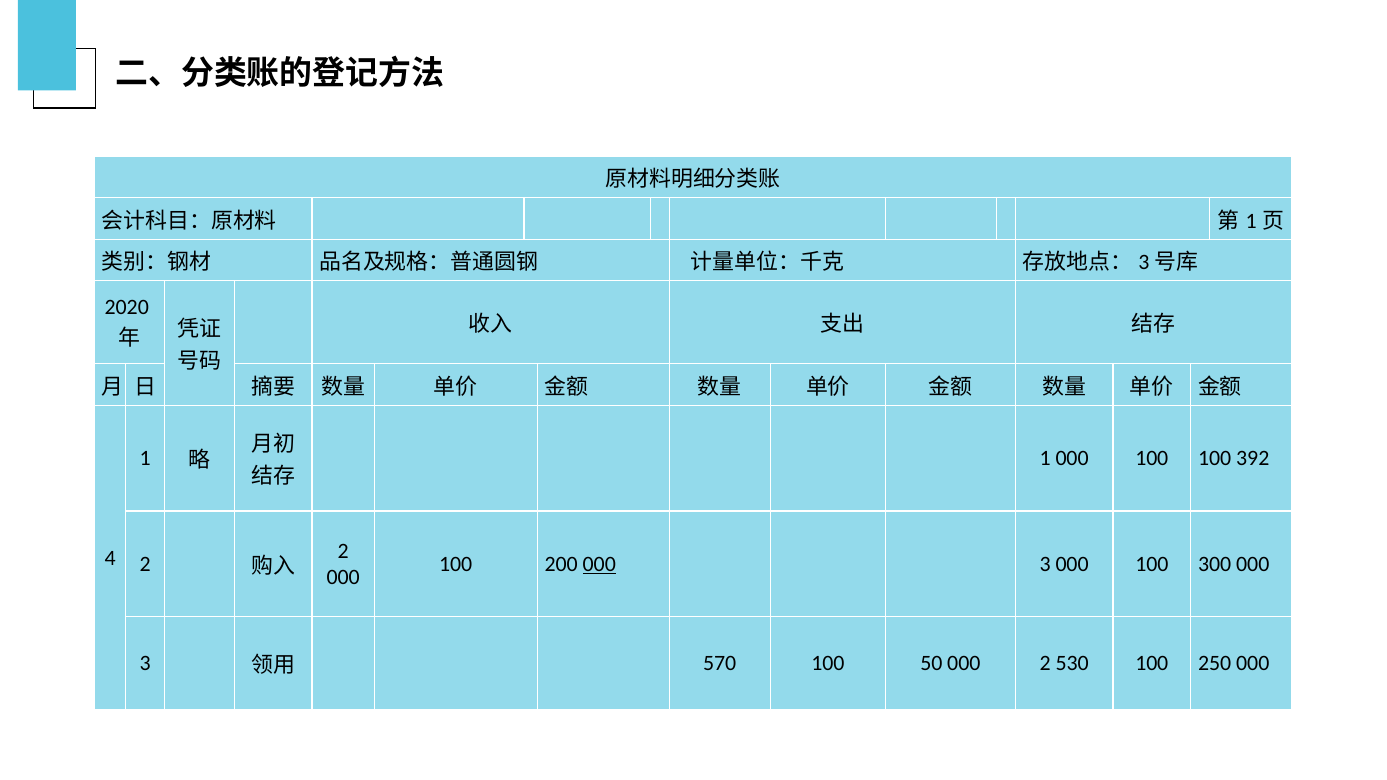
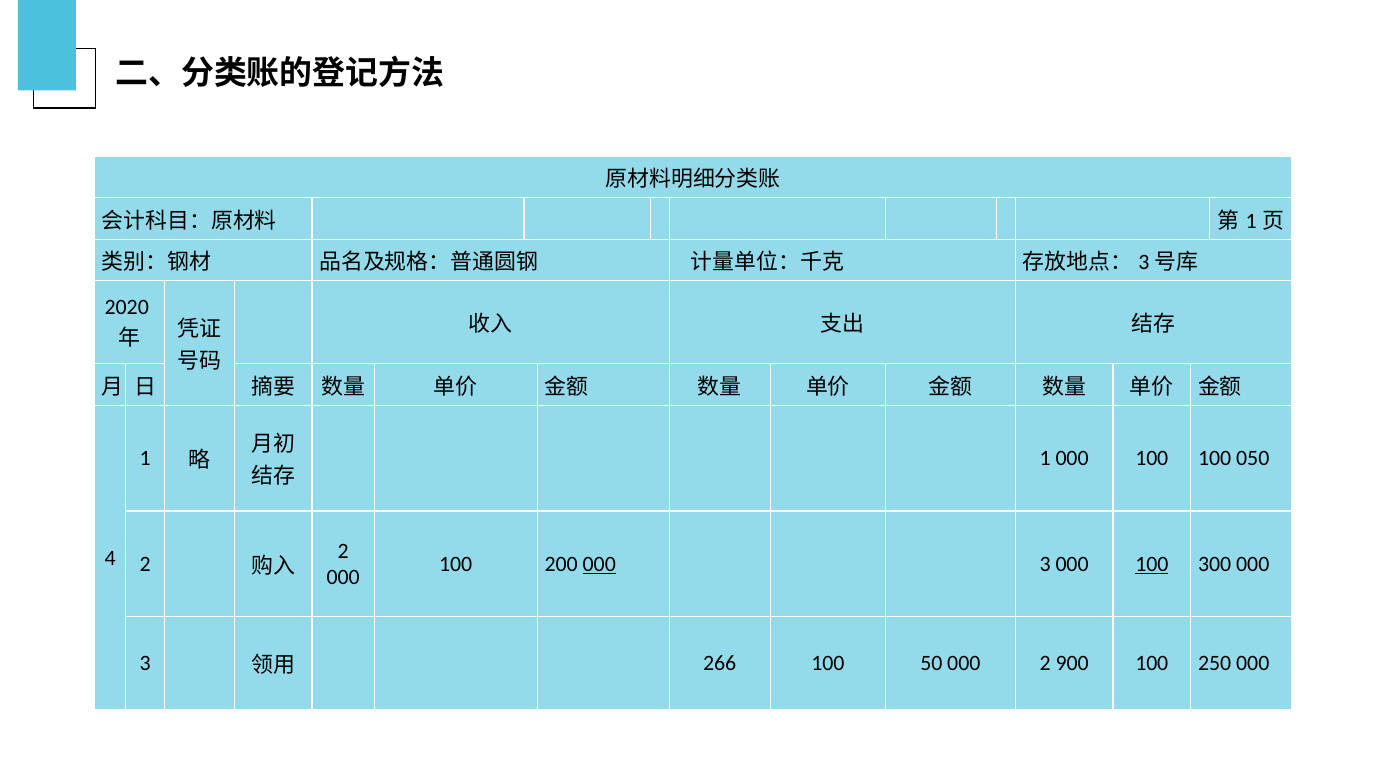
392: 392 -> 050
100 at (1152, 564) underline: none -> present
570: 570 -> 266
530: 530 -> 900
